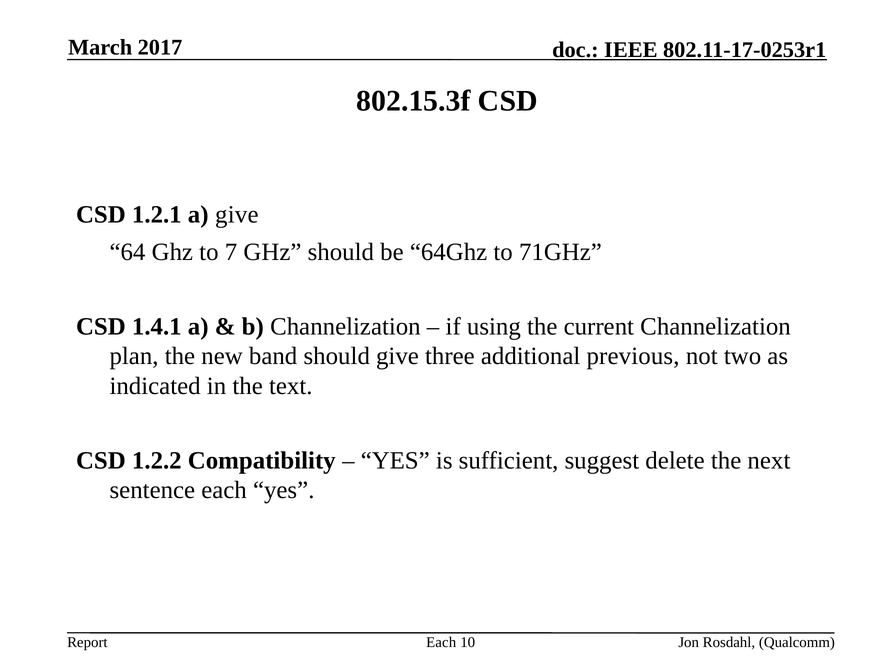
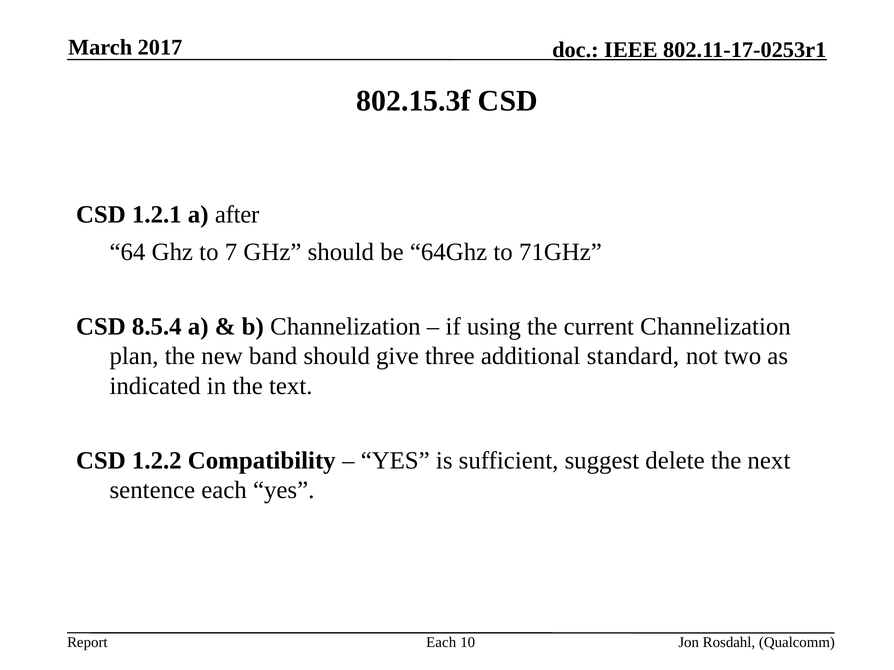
a give: give -> after
1.4.1: 1.4.1 -> 8.5.4
previous: previous -> standard
